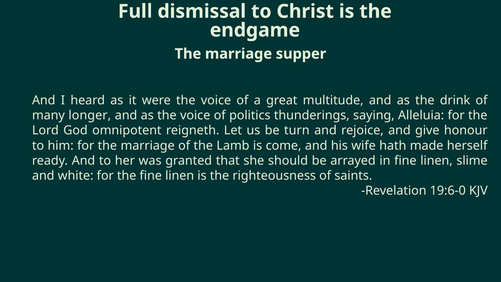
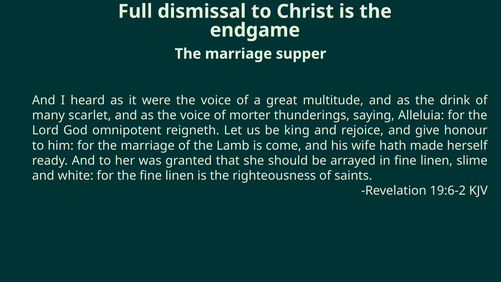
longer: longer -> scarlet
politics: politics -> morter
turn: turn -> king
19:6-0: 19:6-0 -> 19:6-2
